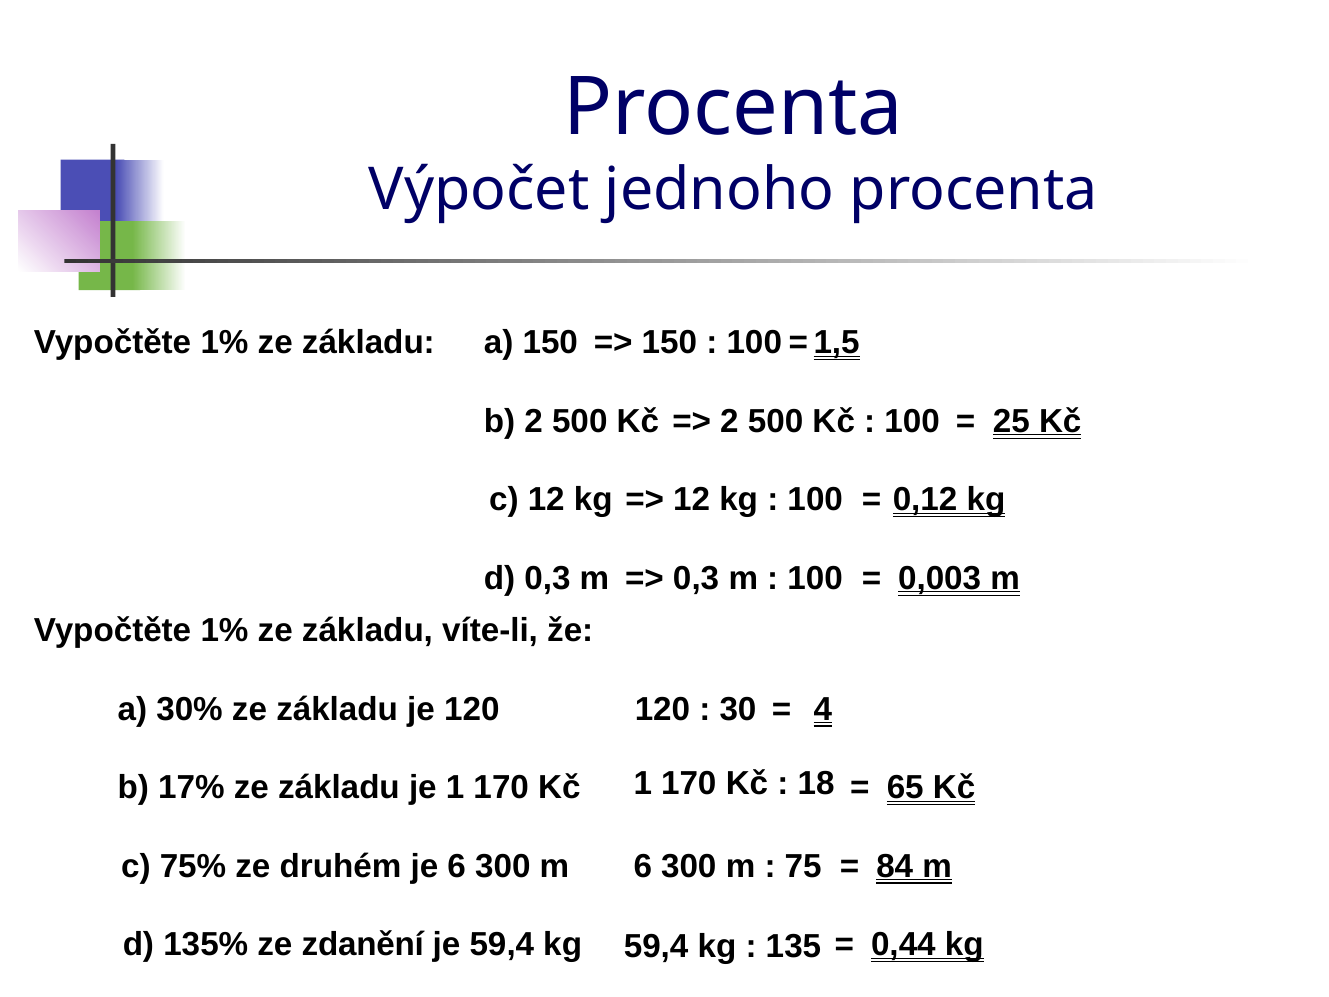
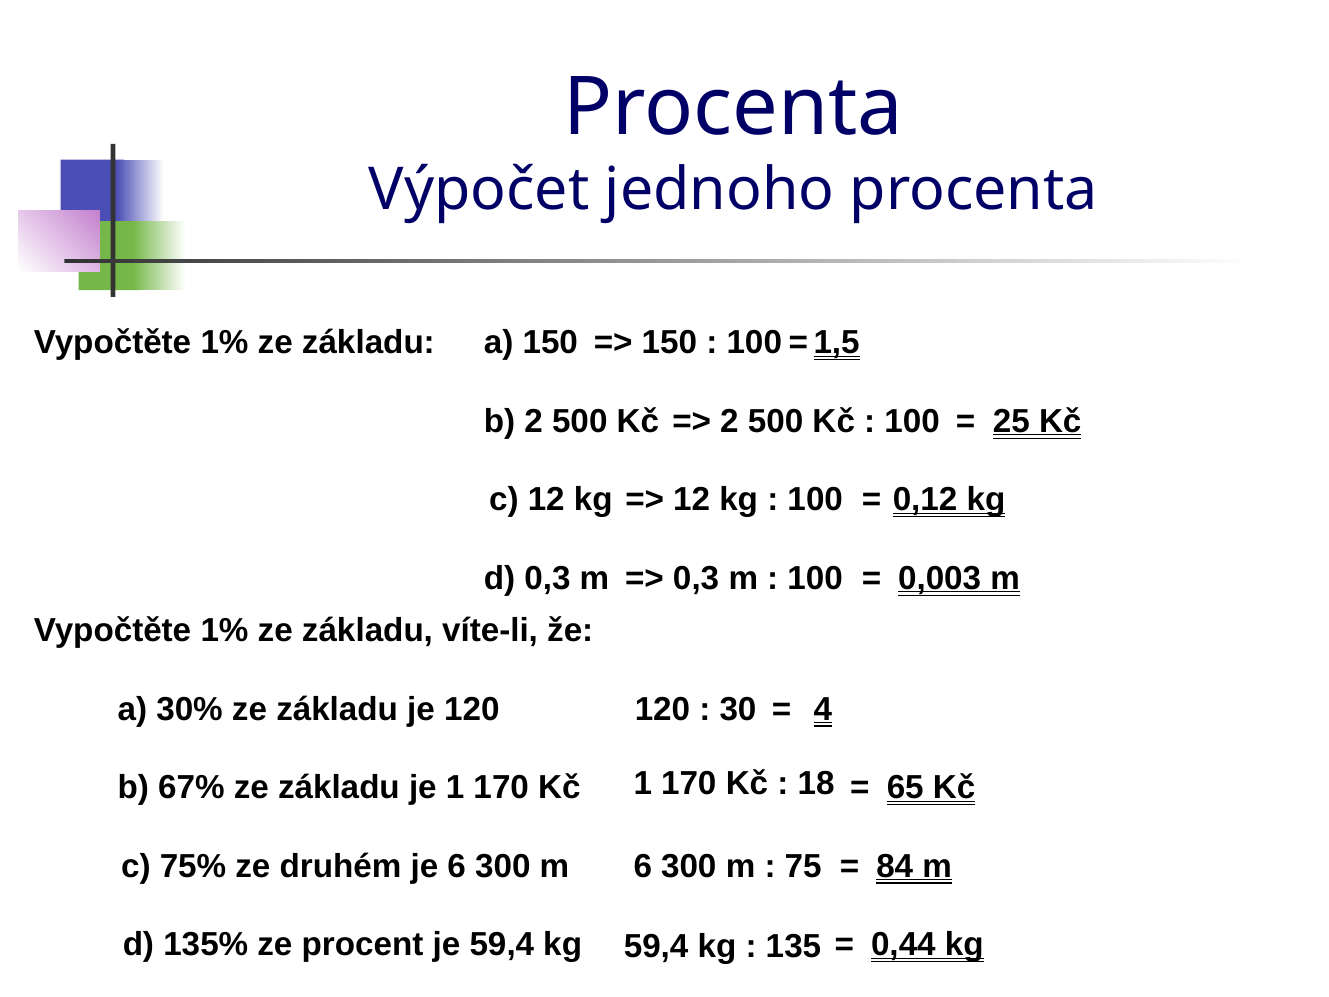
17%: 17% -> 67%
zdanění: zdanění -> procent
